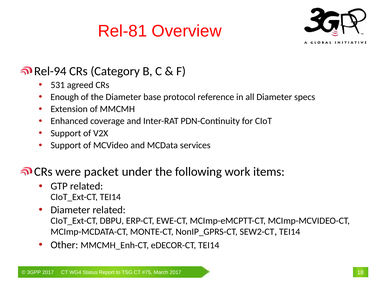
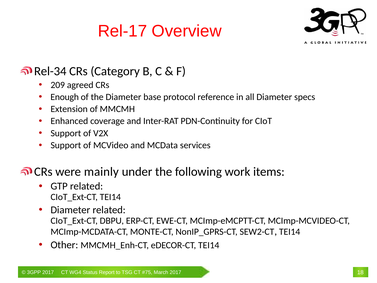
Rel-81: Rel-81 -> Rel-17
Rel-94: Rel-94 -> Rel-34
531: 531 -> 209
packet: packet -> mainly
